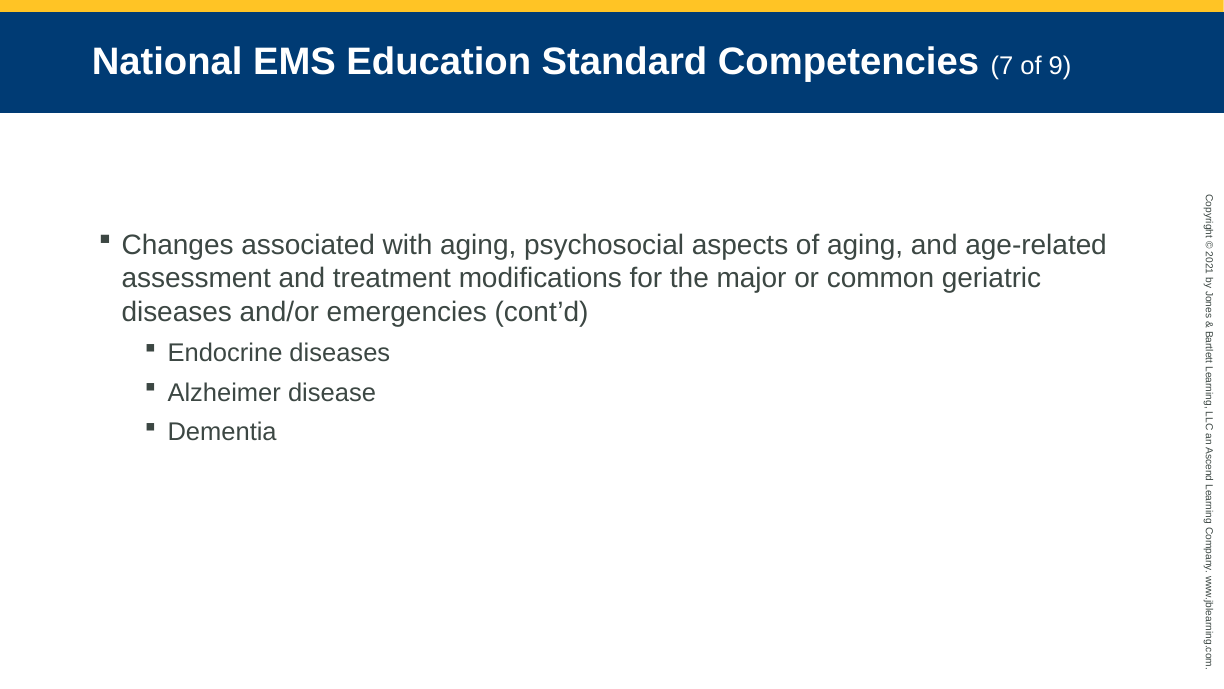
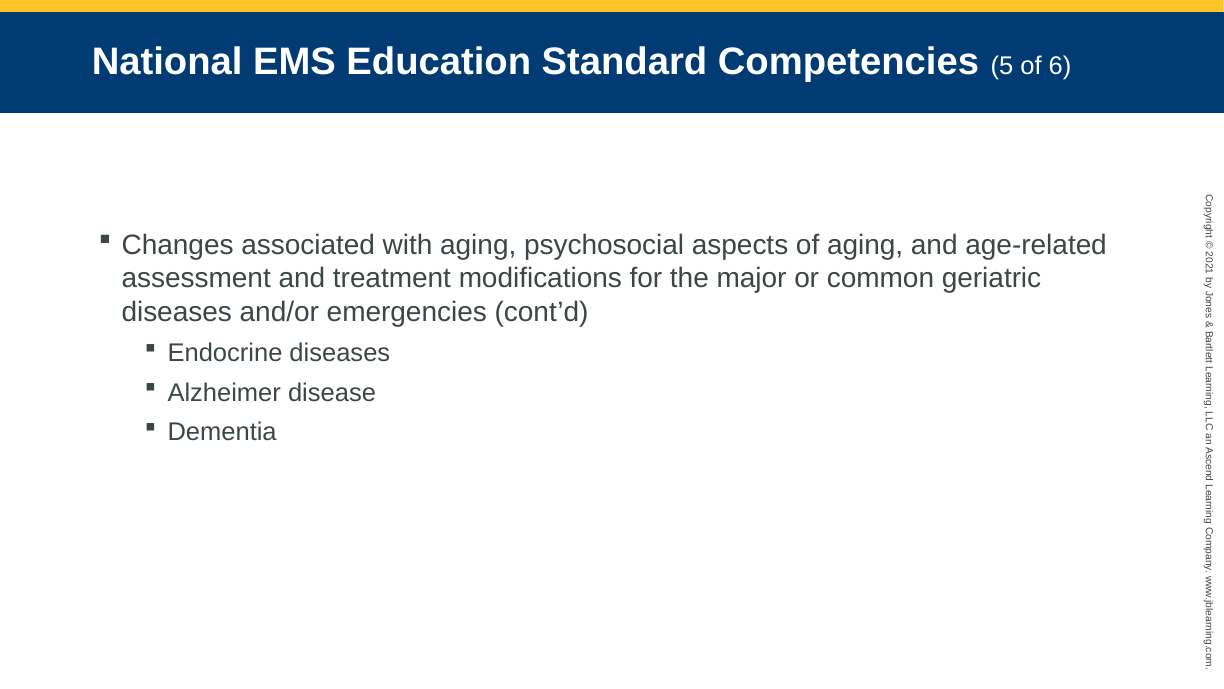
7: 7 -> 5
9: 9 -> 6
